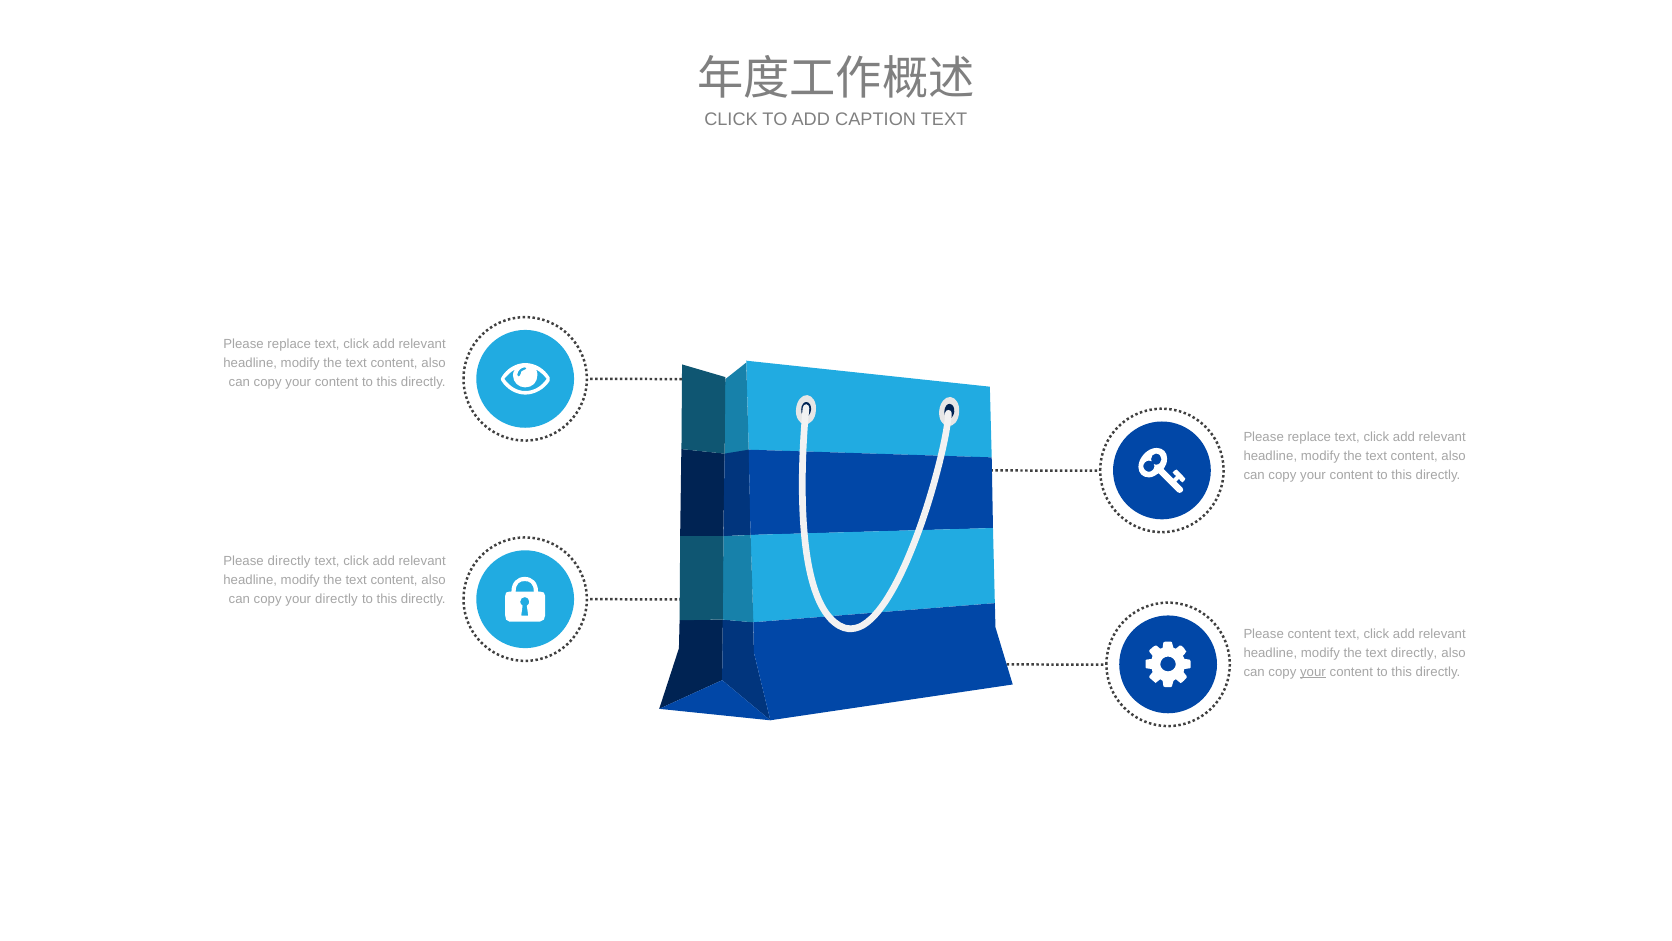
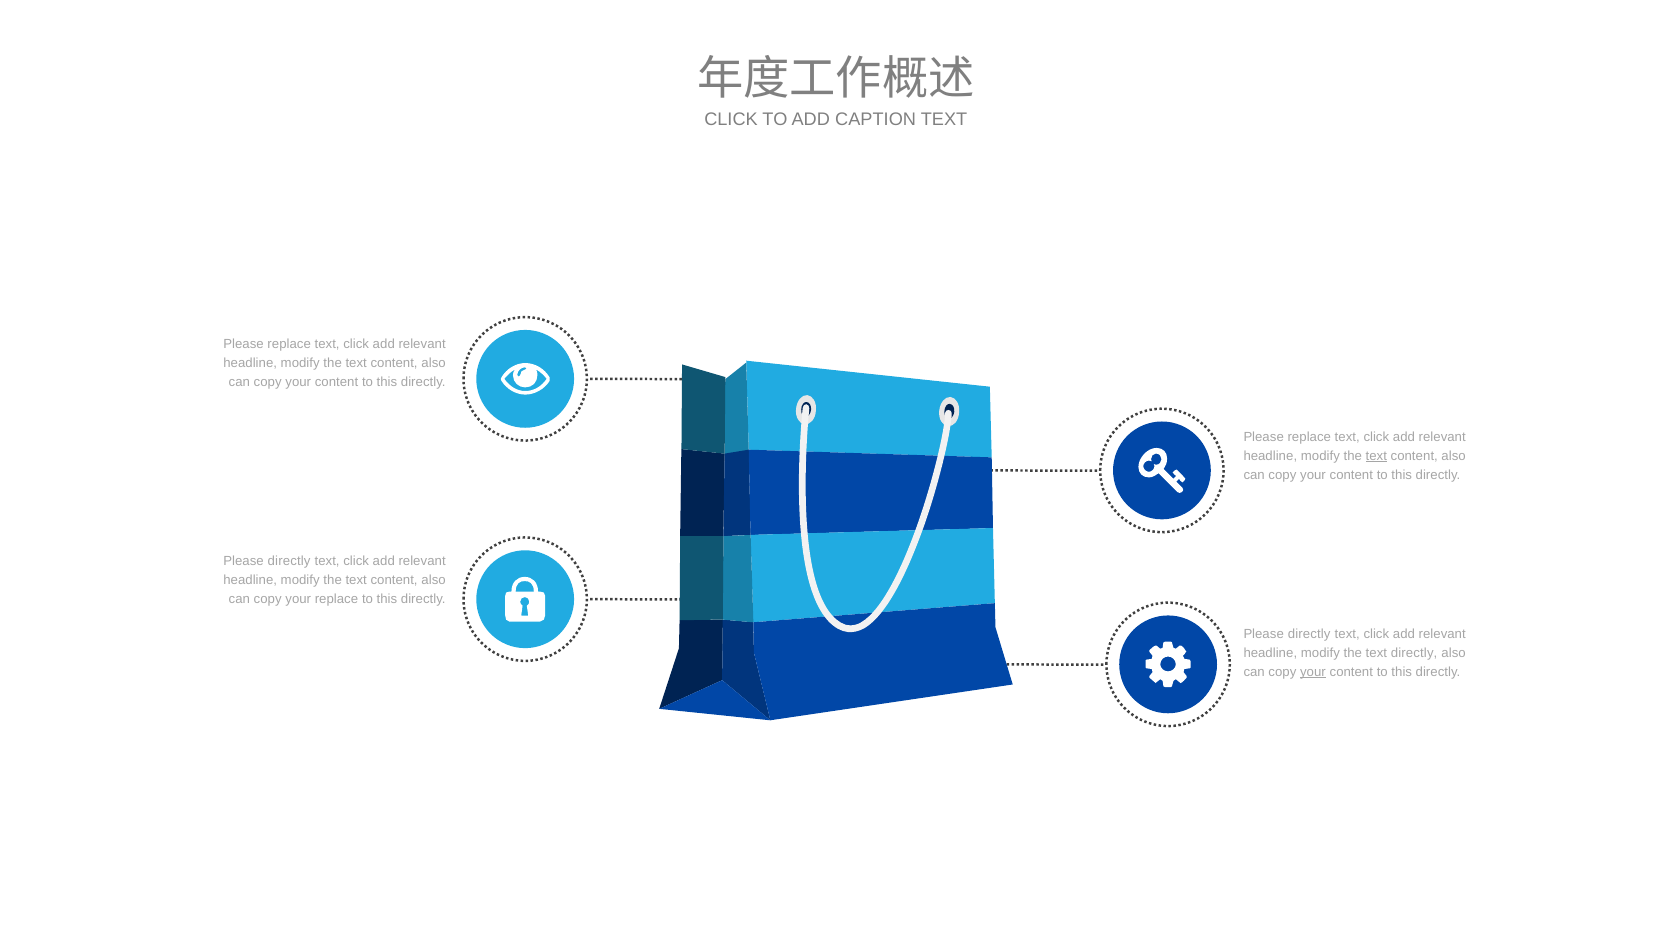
text at (1376, 456) underline: none -> present
your directly: directly -> replace
content at (1309, 633): content -> directly
